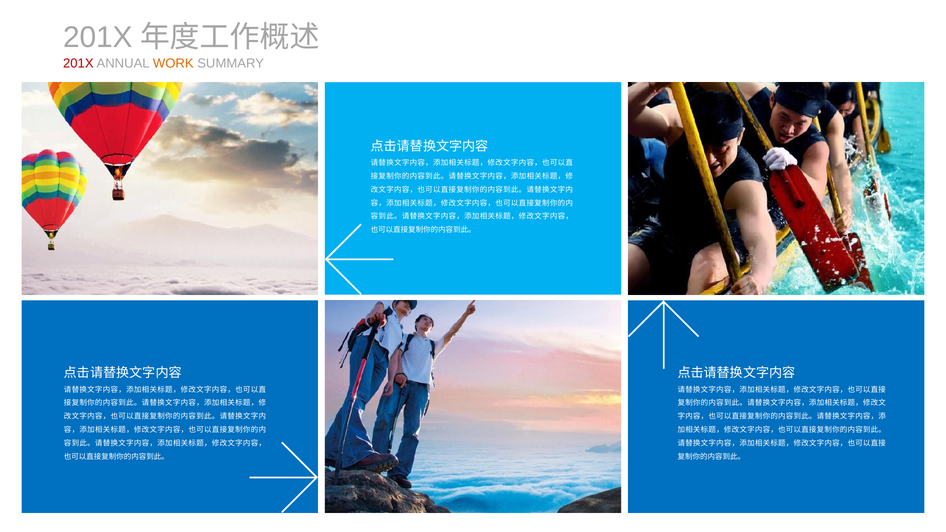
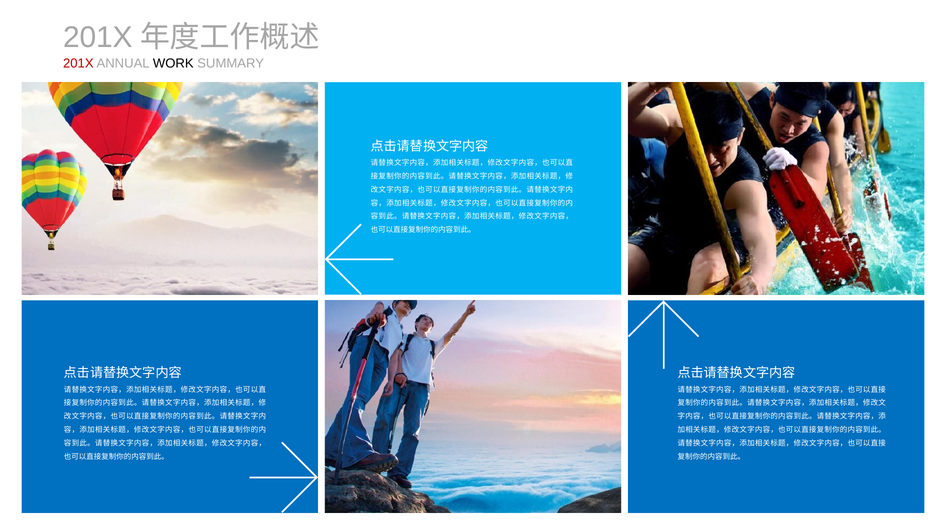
WORK colour: orange -> black
